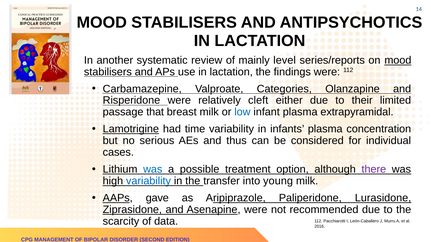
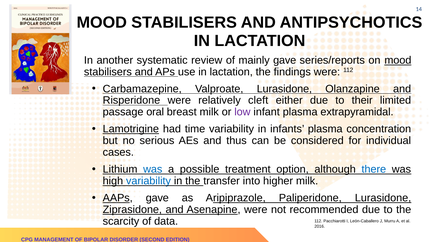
mainly level: level -> gave
Valproate Categories: Categories -> Lurasidone
that: that -> oral
low colour: blue -> purple
there colour: purple -> blue
young: young -> higher
